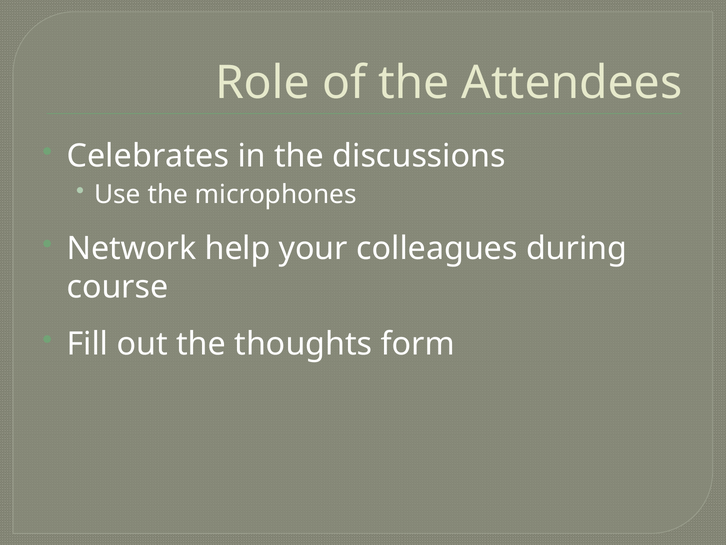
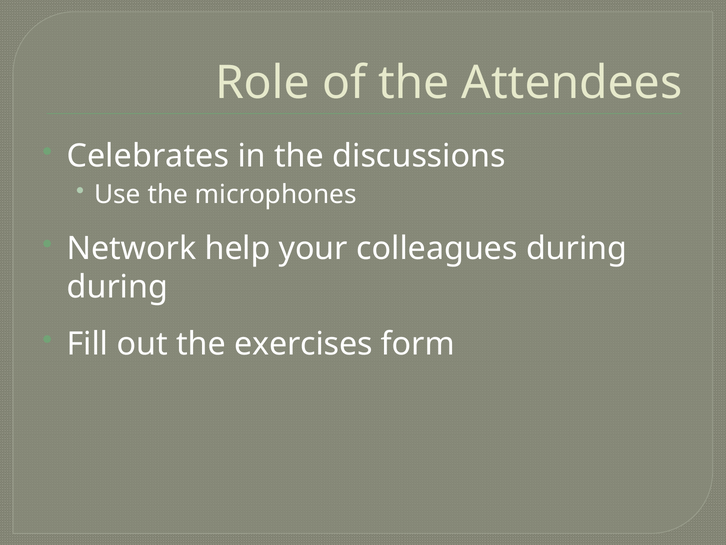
course at (117, 287): course -> during
thoughts: thoughts -> exercises
